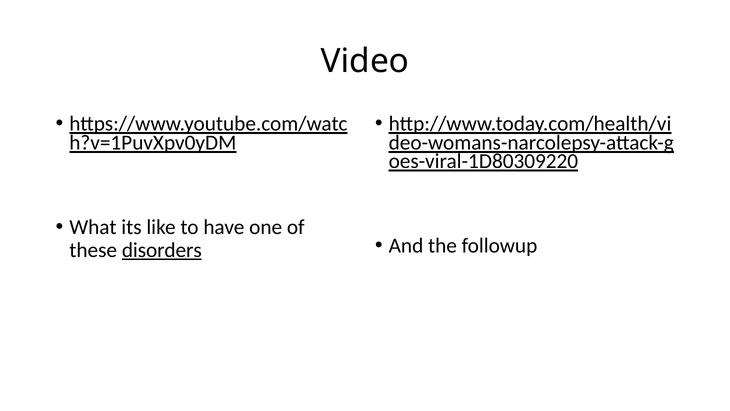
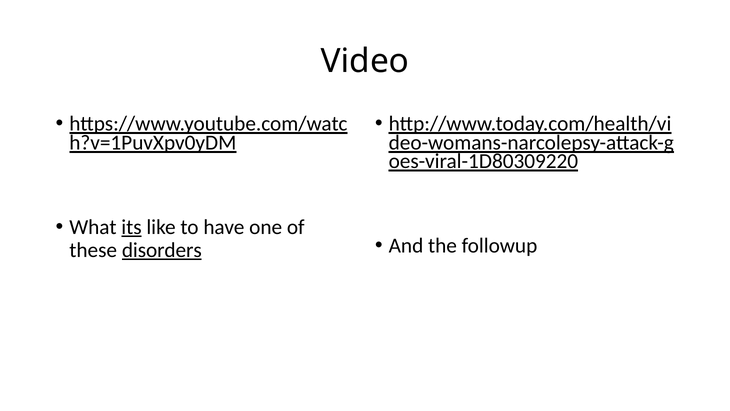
its underline: none -> present
